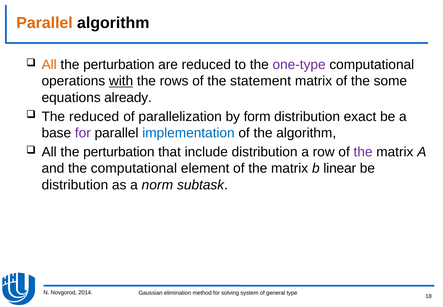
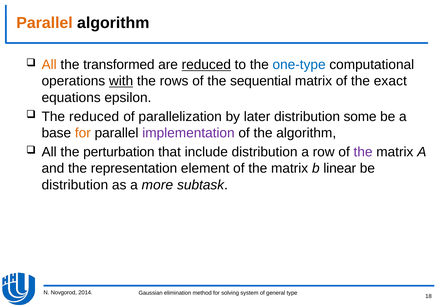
perturbation at (119, 65): perturbation -> transformed
reduced at (206, 65) underline: none -> present
one-type colour: purple -> blue
statement: statement -> sequential
some: some -> exact
already: already -> epsilon
form: form -> later
exact: exact -> some
for at (83, 133) colour: purple -> orange
implementation colour: blue -> purple
the computational: computational -> representation
norm: norm -> more
